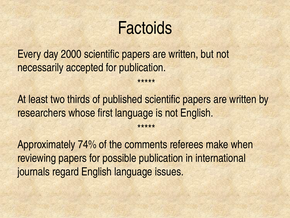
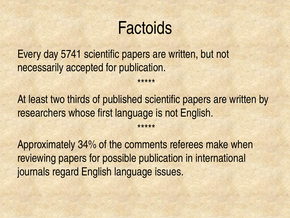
2000: 2000 -> 5741
74%: 74% -> 34%
